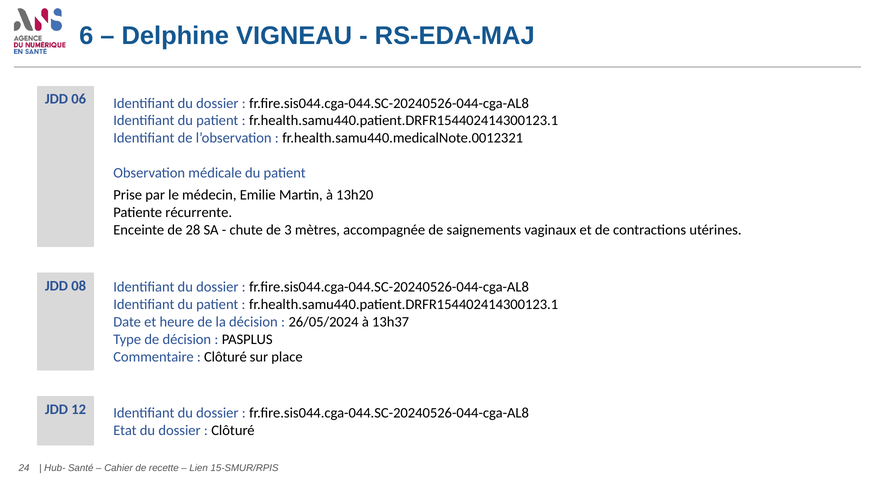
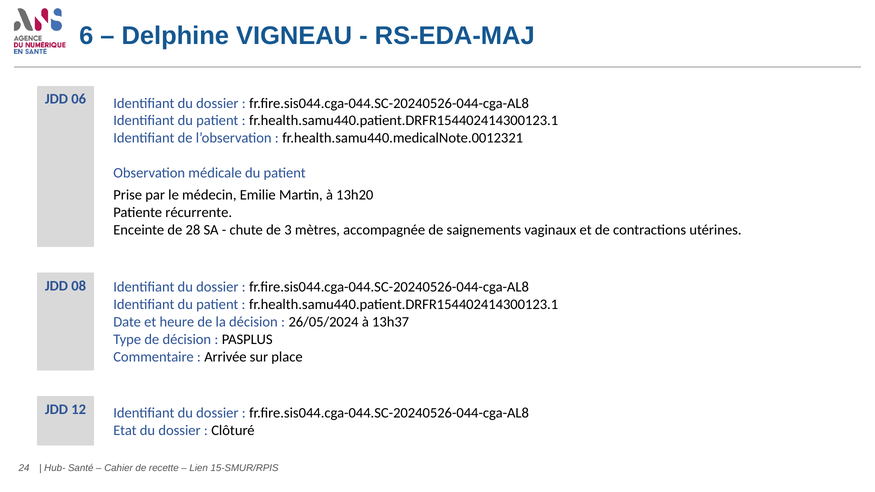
Clôturé at (225, 357): Clôturé -> Arrivée
